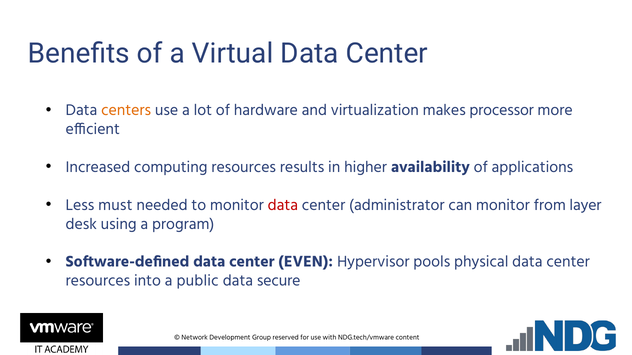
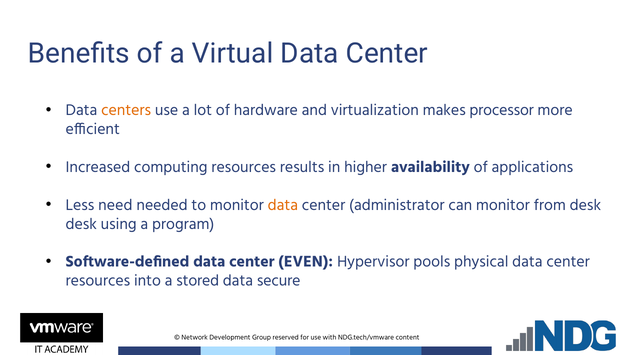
must: must -> need
data at (283, 205) colour: red -> orange
from layer: layer -> desk
public: public -> stored
